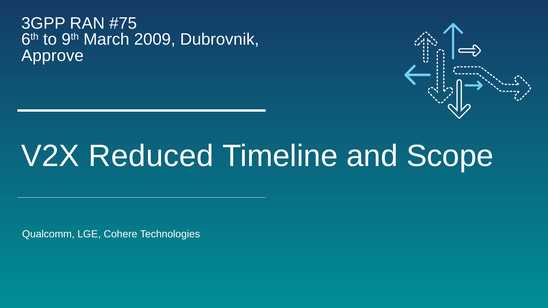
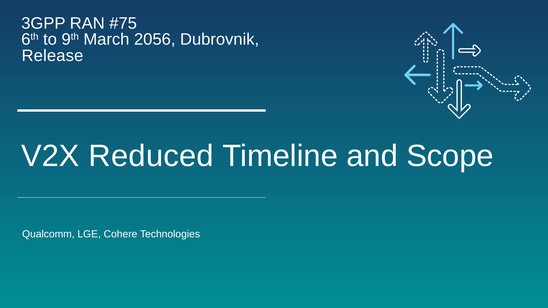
2009: 2009 -> 2056
Approve: Approve -> Release
